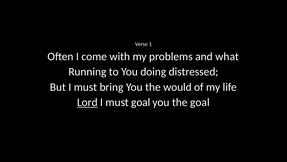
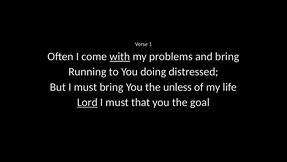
with underline: none -> present
and what: what -> bring
would: would -> unless
must goal: goal -> that
